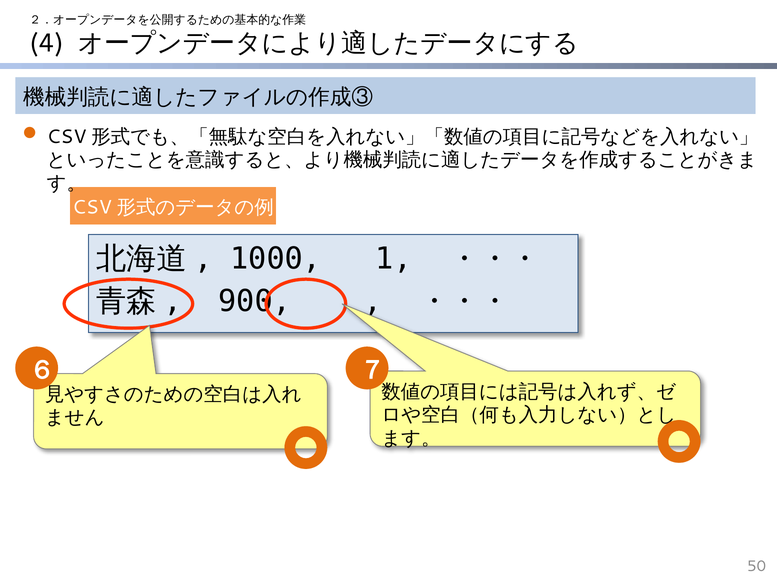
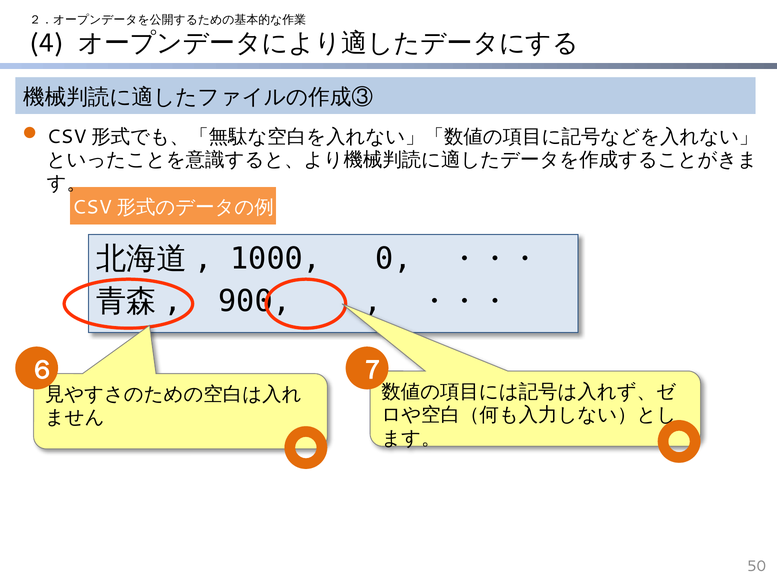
1: 1 -> 0
